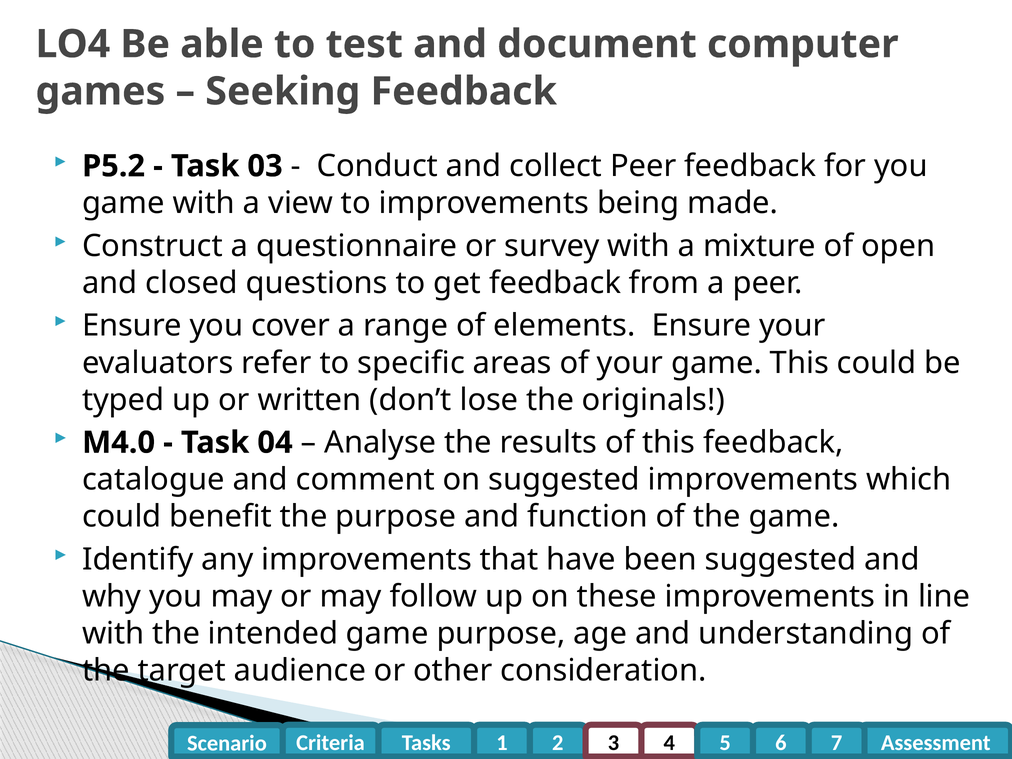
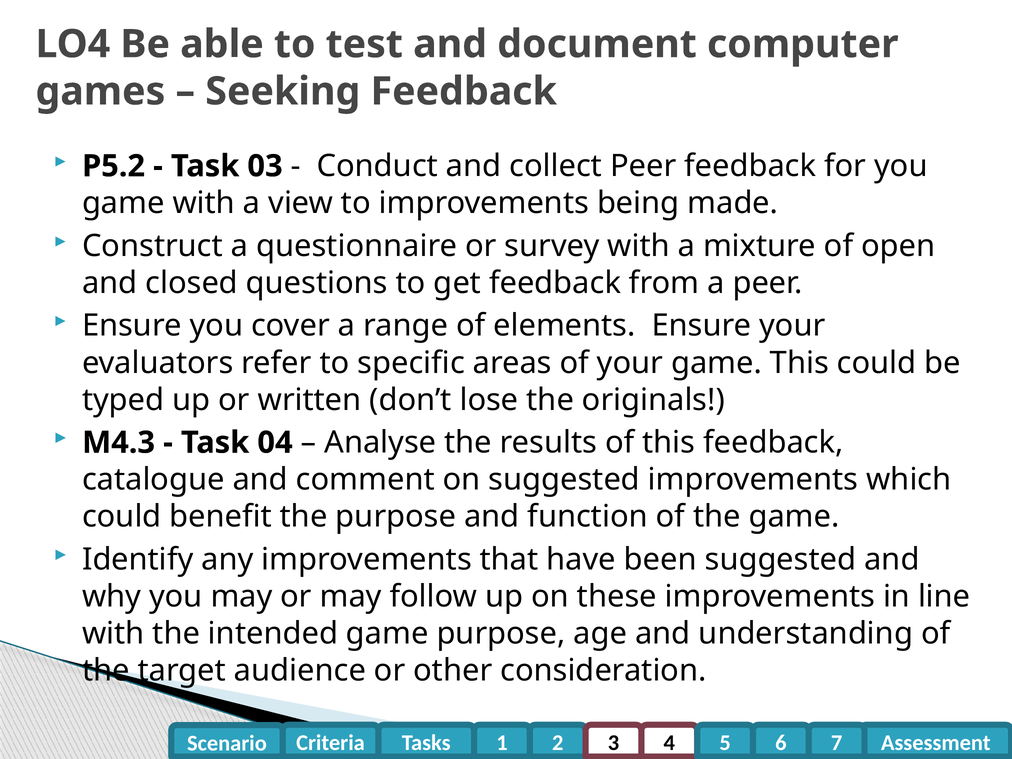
M4.0: M4.0 -> M4.3
